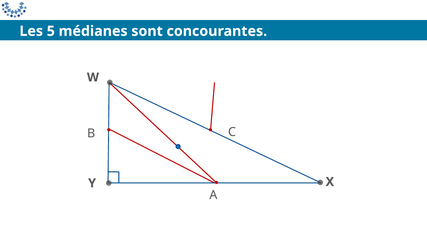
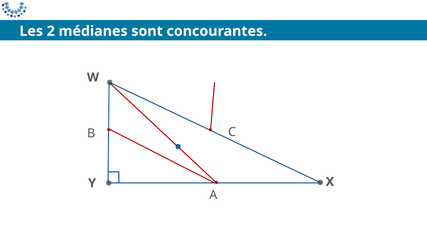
5: 5 -> 2
